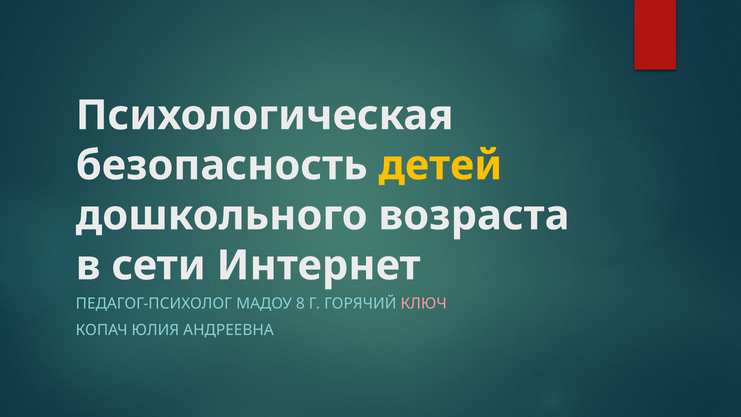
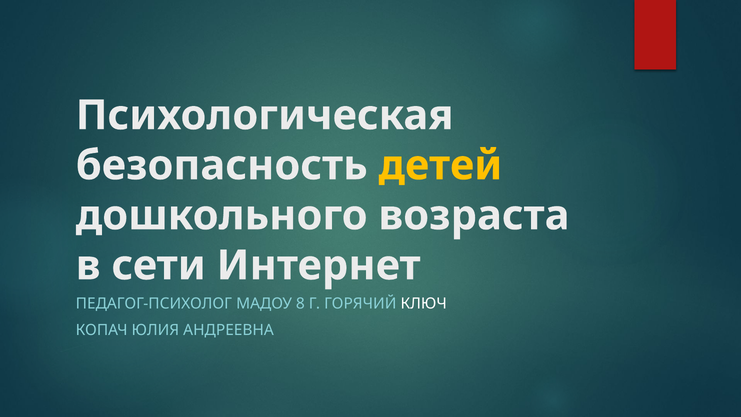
КЛЮЧ colour: pink -> white
